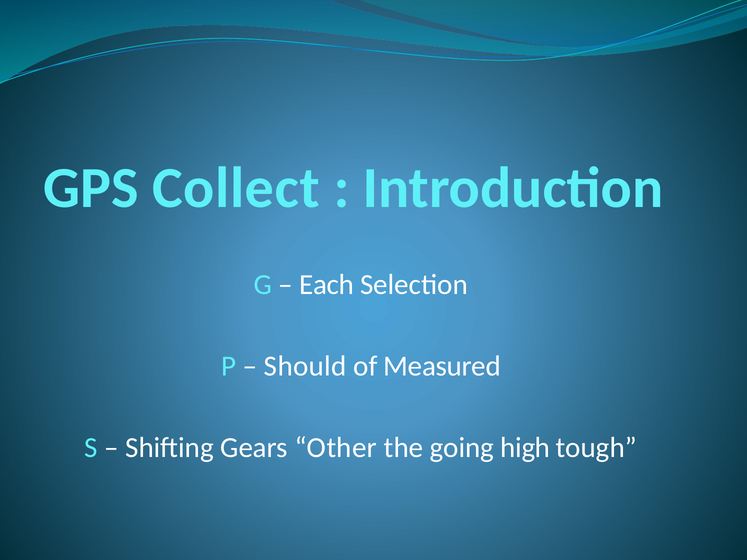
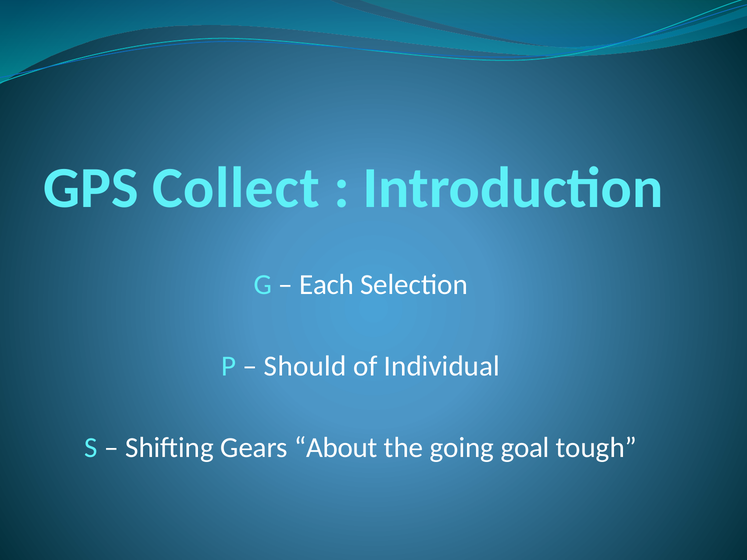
Measured: Measured -> Individual
Other: Other -> About
high: high -> goal
